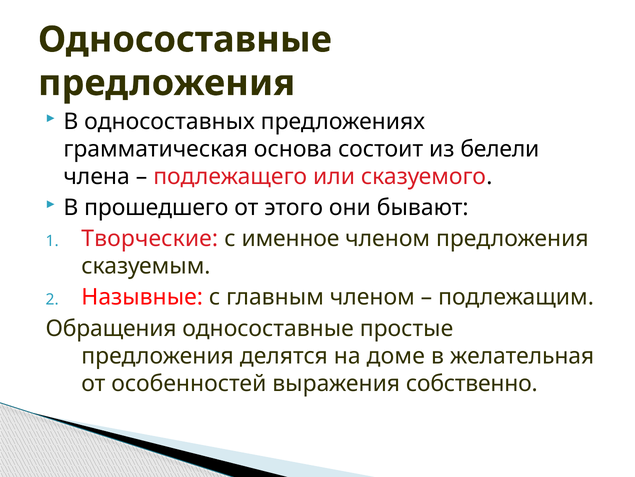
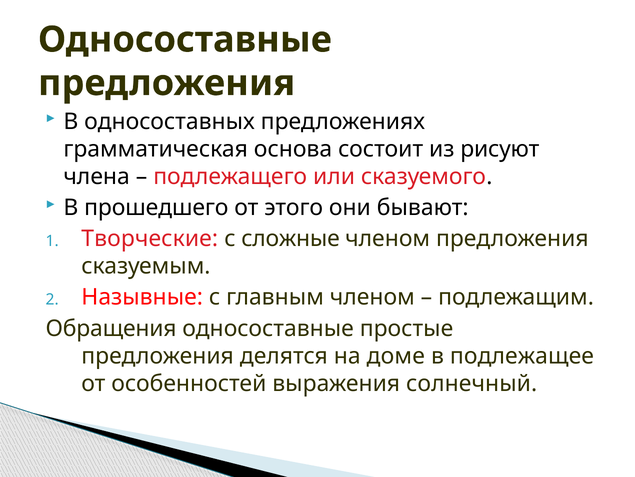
белели: белели -> рисуют
именное: именное -> сложные
желательная: желательная -> подлежащее
собственно: собственно -> солнечный
